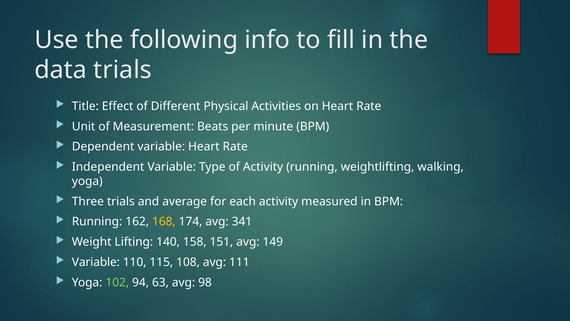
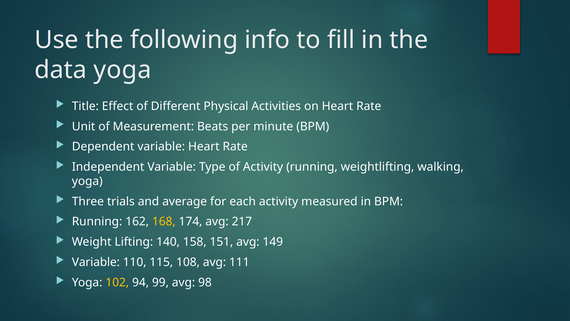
data trials: trials -> yoga
341: 341 -> 217
102 colour: light green -> yellow
63: 63 -> 99
